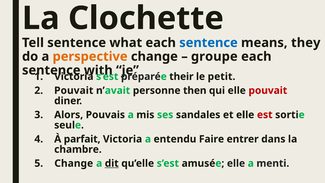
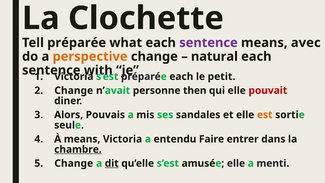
sentence at (77, 43): sentence -> préparée
sentence at (208, 43) colour: blue -> purple
they: they -> avec
groupe: groupe -> natural
their at (181, 76): their -> each
Pouvait at (74, 90): Pouvait -> Change
est colour: red -> orange
À parfait: parfait -> means
chambre underline: none -> present
